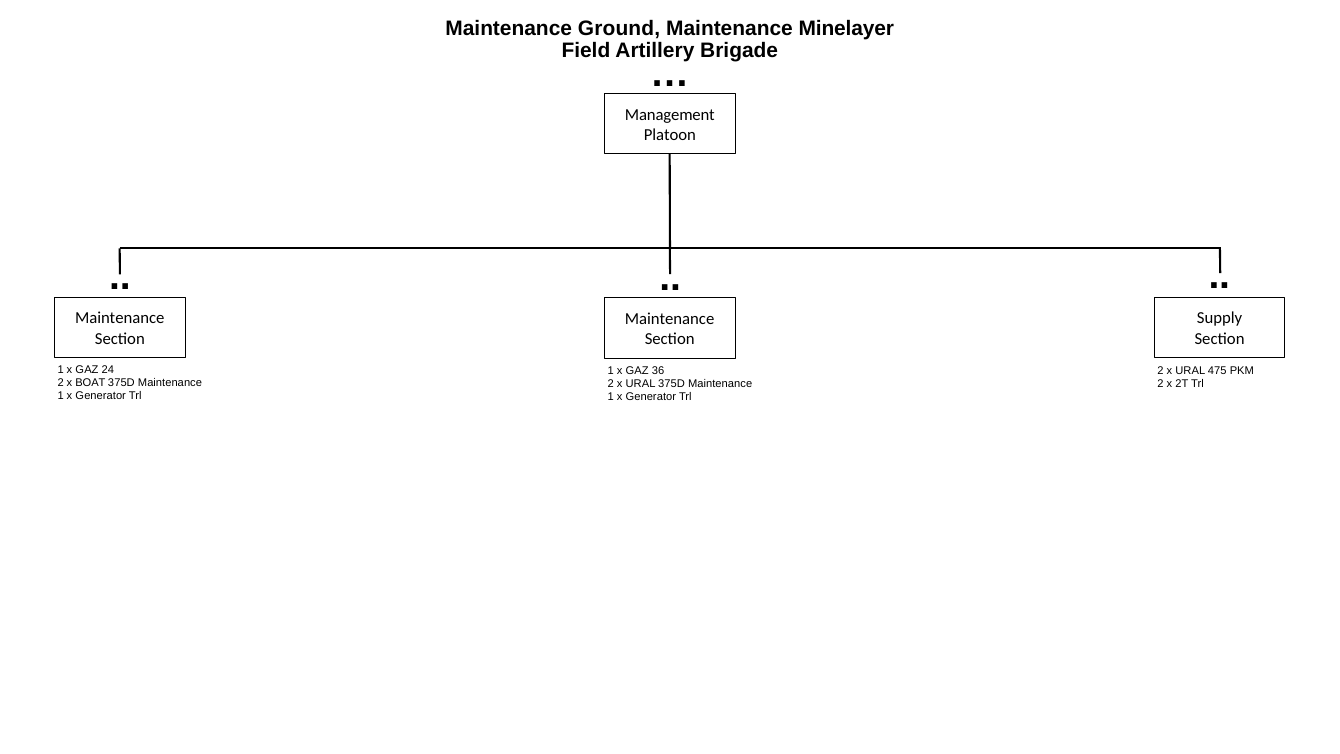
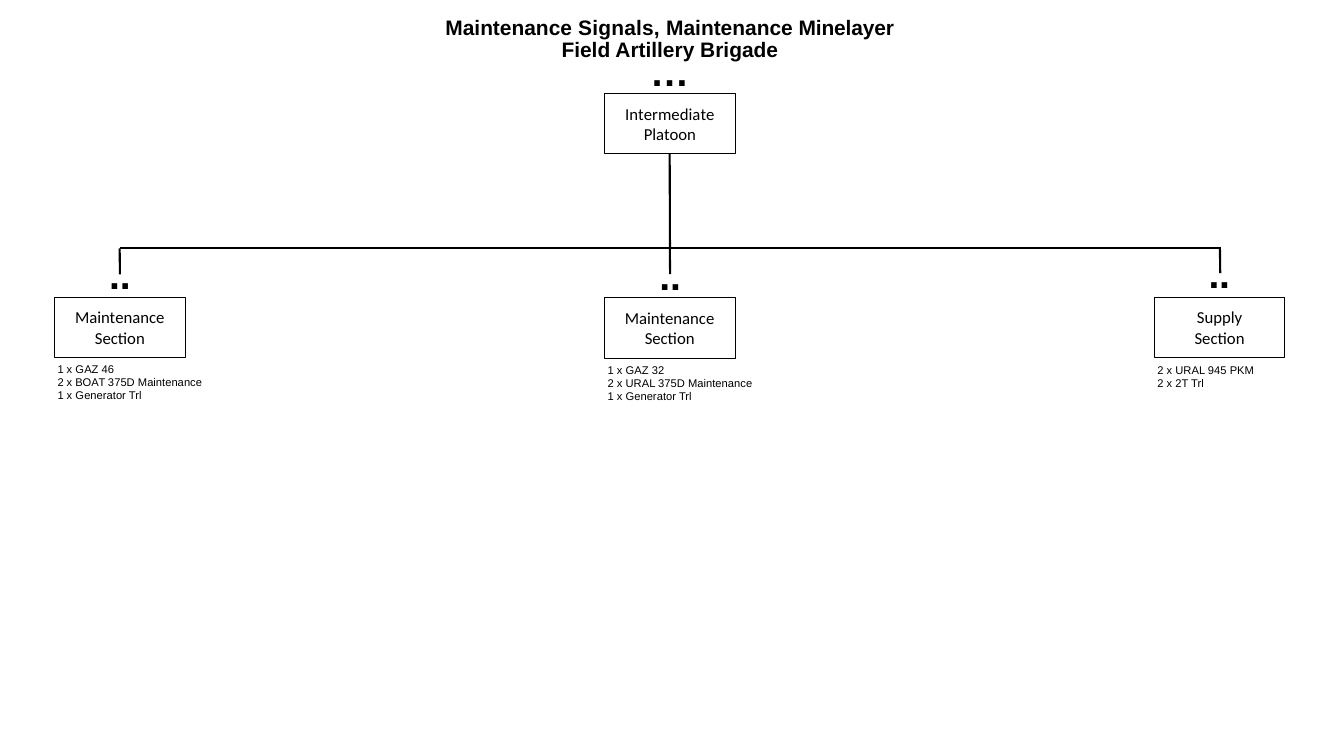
Ground: Ground -> Signals
Management: Management -> Intermediate
24: 24 -> 46
36: 36 -> 32
475: 475 -> 945
